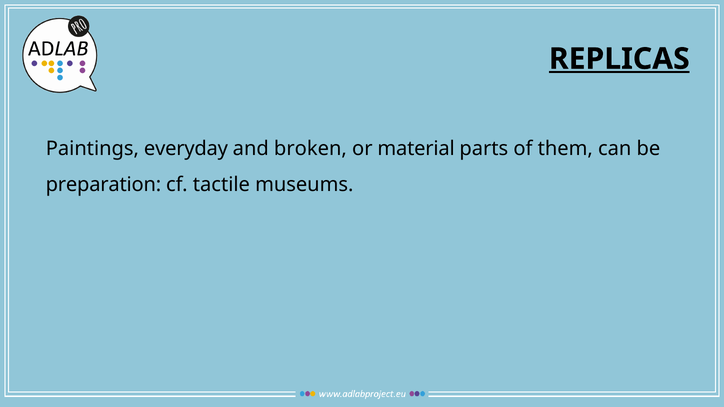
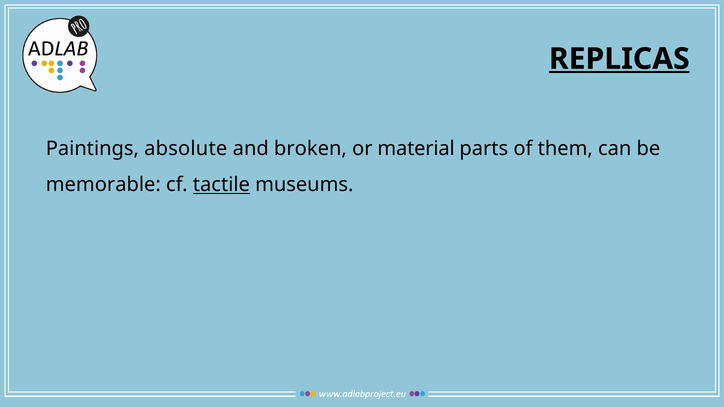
everyday: everyday -> absolute
preparation: preparation -> memorable
tactile underline: none -> present
